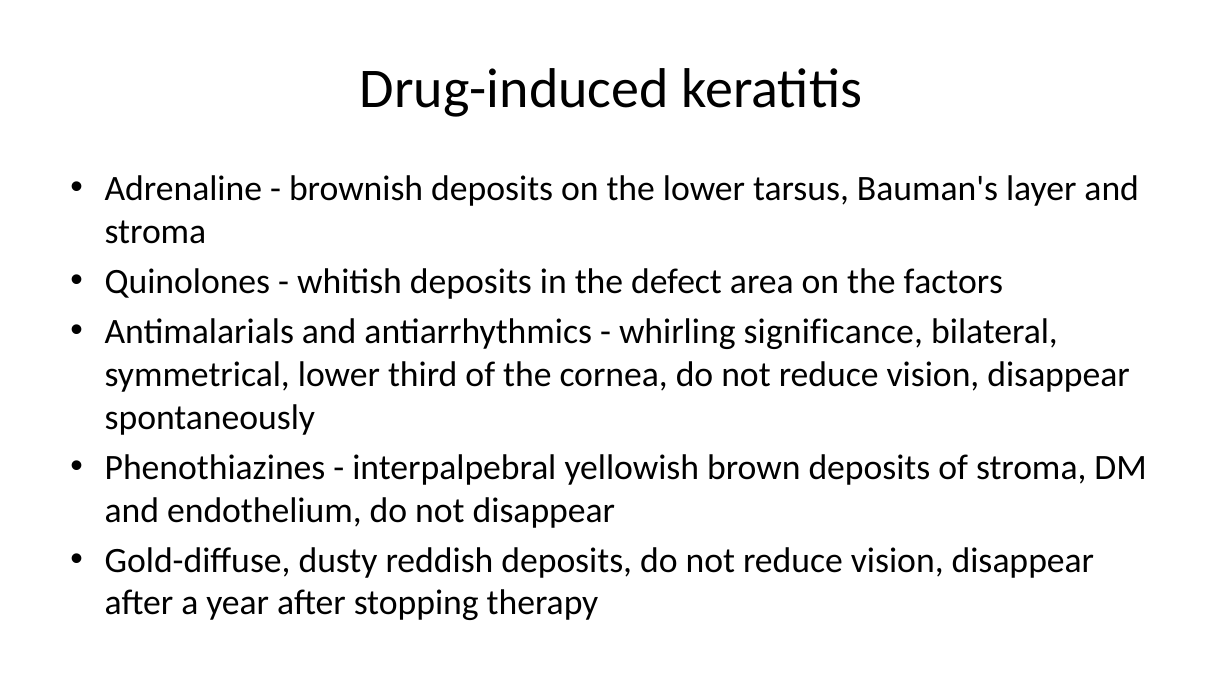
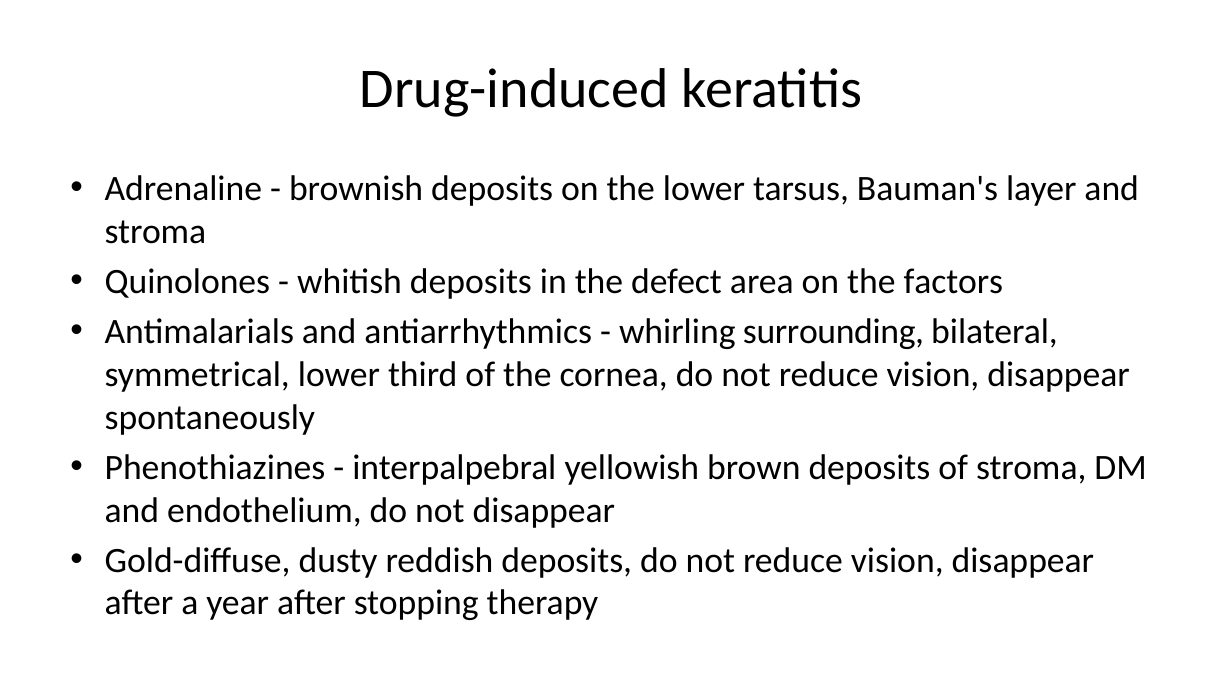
significance: significance -> surrounding
